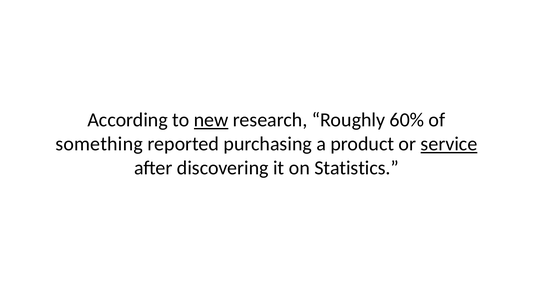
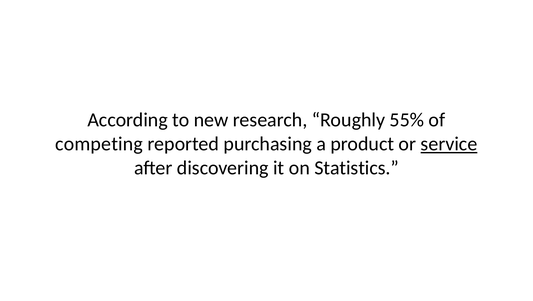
new underline: present -> none
60%: 60% -> 55%
something: something -> competing
